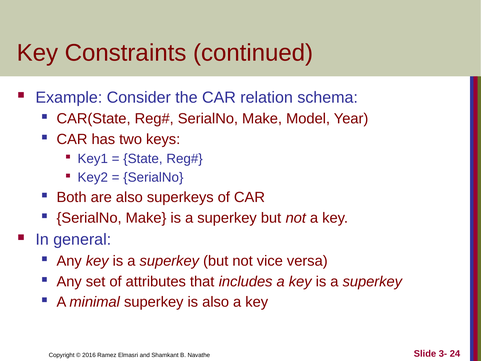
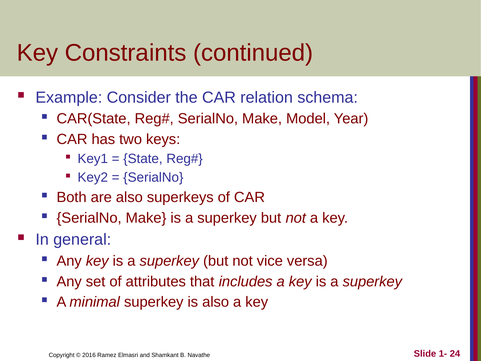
3-: 3- -> 1-
